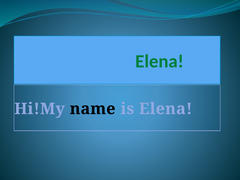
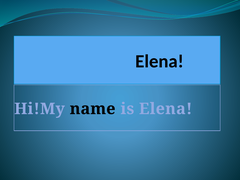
Elena at (160, 61) colour: green -> black
